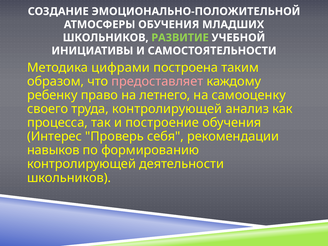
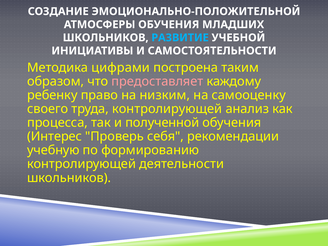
РАЗВИТИЕ colour: light green -> light blue
летнего: летнего -> низким
построение: построение -> полученной
навыков: навыков -> учебную
